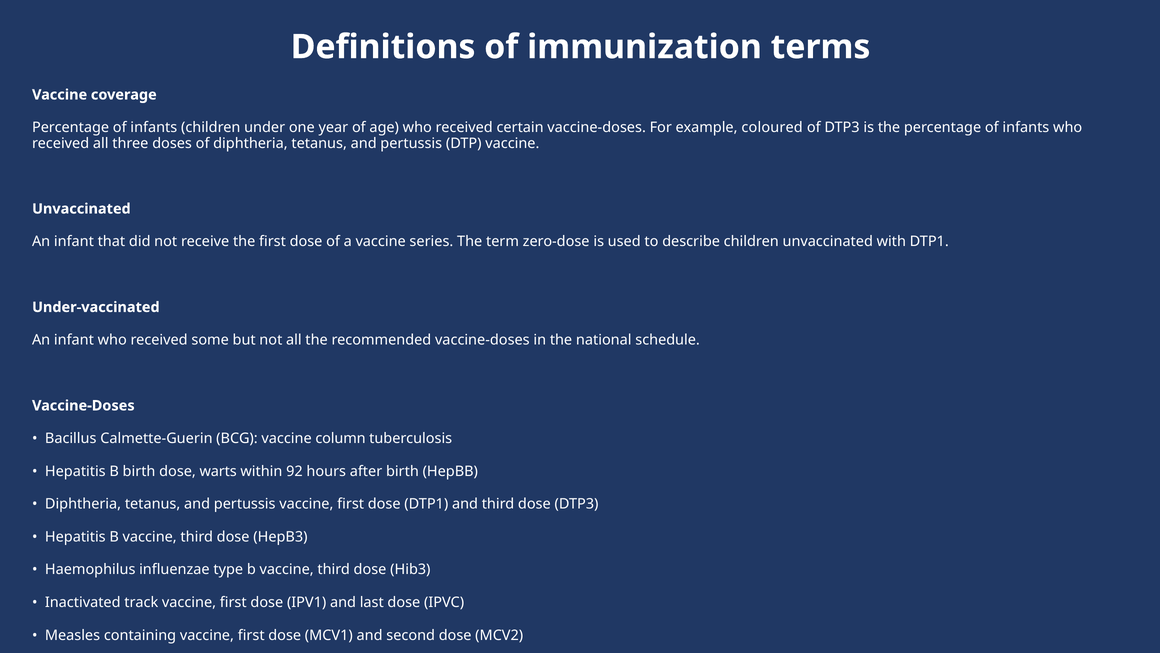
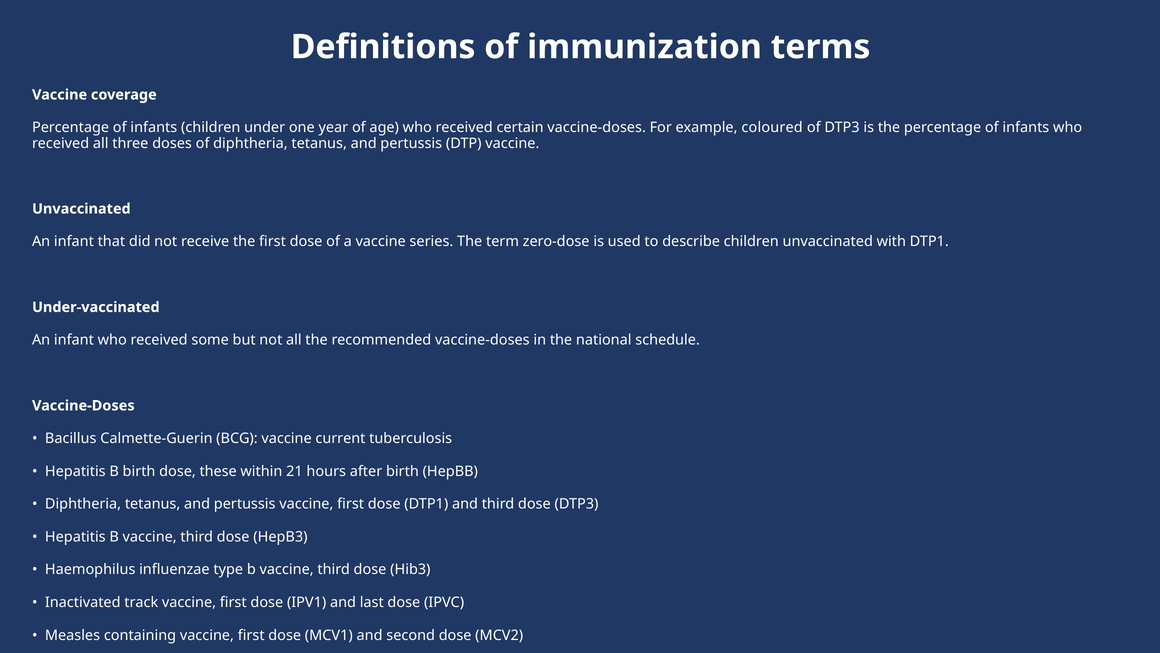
column: column -> current
dose warts: warts -> these
92: 92 -> 21
